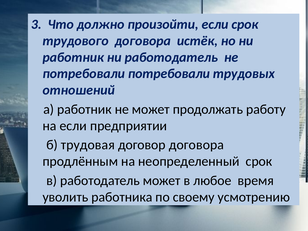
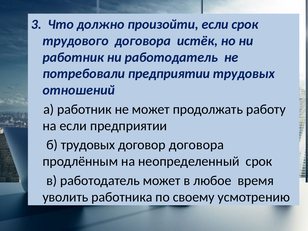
потребовали потребовали: потребовали -> предприятии
б трудовая: трудовая -> трудовых
